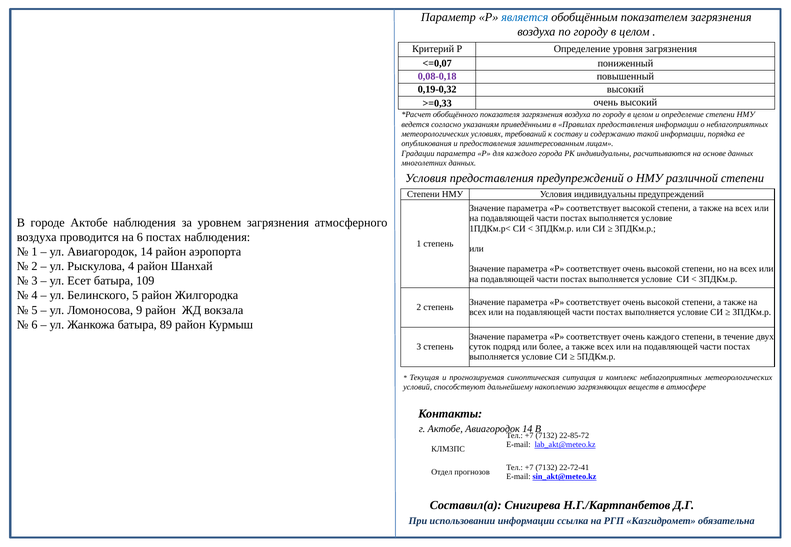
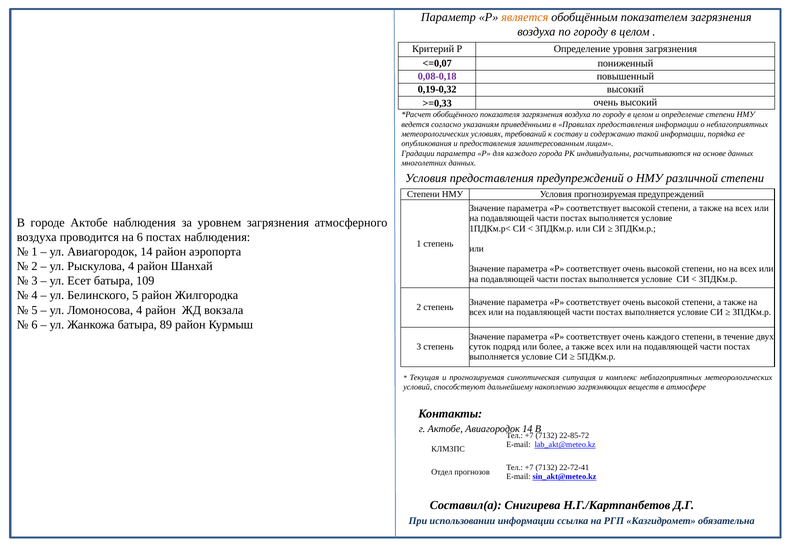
является colour: blue -> orange
Условия индивидуальны: индивидуальны -> прогнозируемая
Ломоносова 9: 9 -> 4
